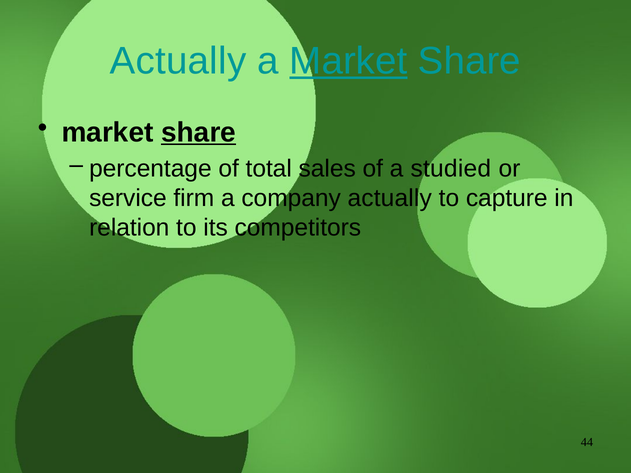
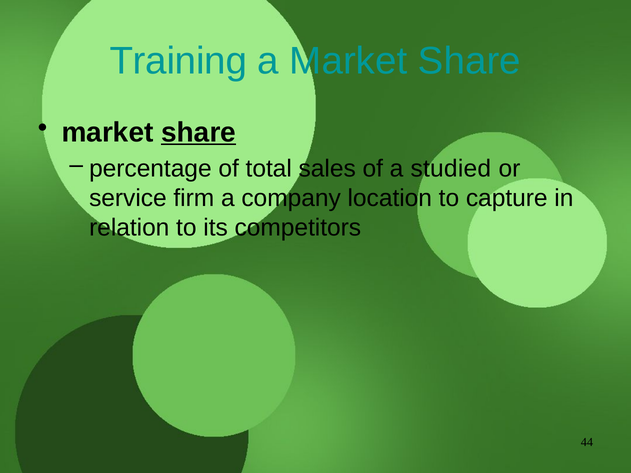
Actually at (178, 61): Actually -> Training
Market at (348, 61) underline: present -> none
company actually: actually -> location
